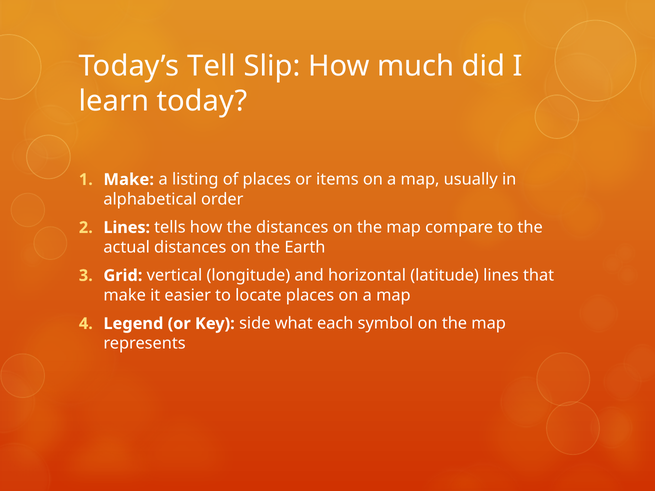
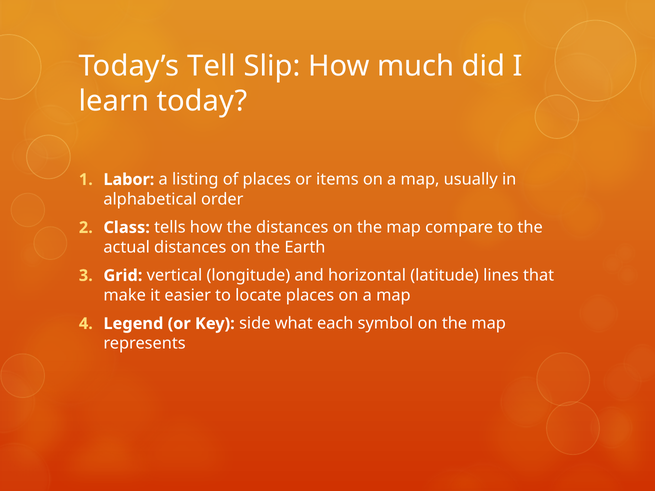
Make at (129, 180): Make -> Labor
Lines at (127, 228): Lines -> Class
